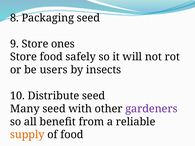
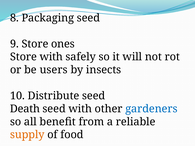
Store food: food -> with
Many: Many -> Death
gardeners colour: purple -> blue
